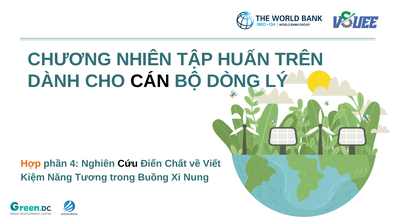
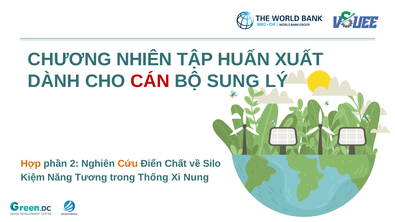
TRÊN: TRÊN -> XUẤT
CÁN colour: black -> red
DÒNG: DÒNG -> SUNG
4: 4 -> 2
Cứu colour: black -> orange
Viết: Viết -> Silo
Buồng: Buồng -> Thống
